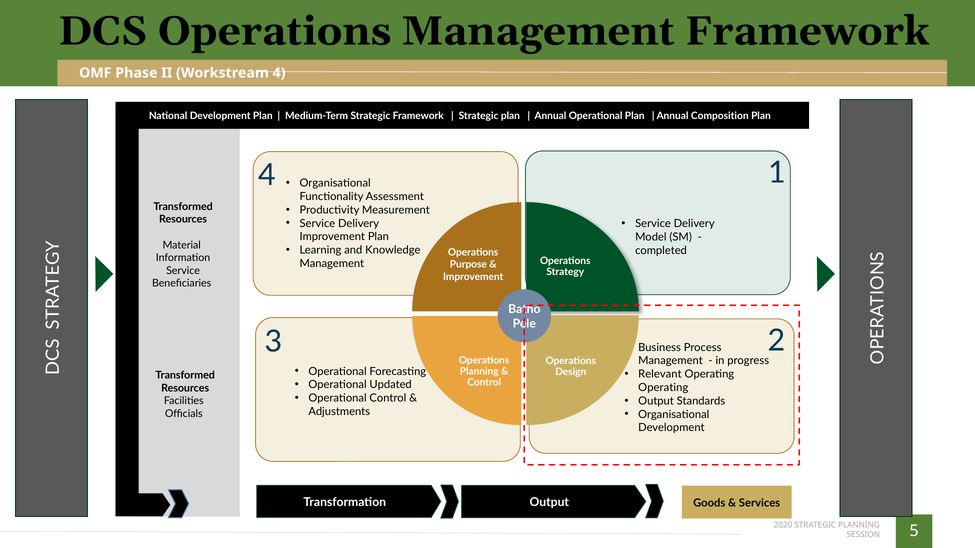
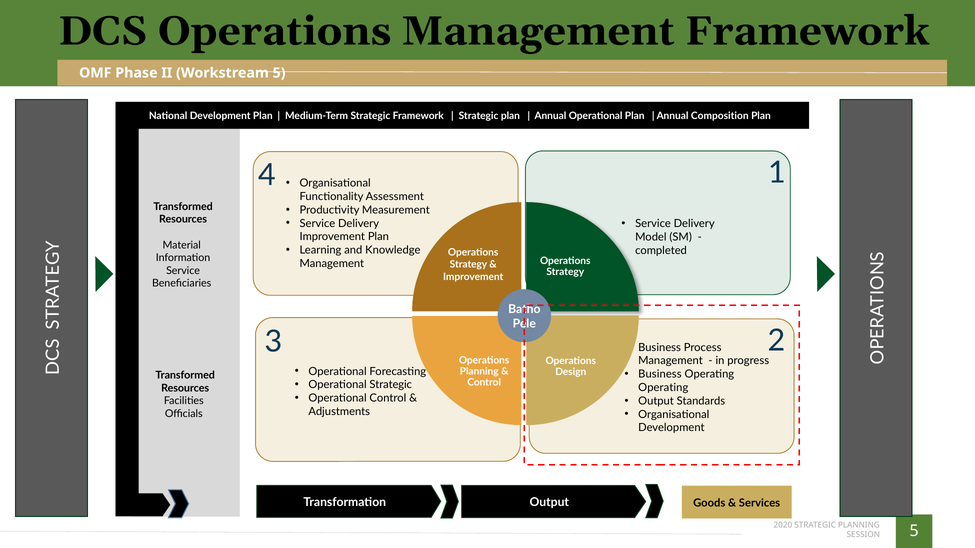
Workstream 4: 4 -> 5
Purpose at (468, 265): Purpose -> Strategy
Relevant at (660, 374): Relevant -> Business
Operational Updated: Updated -> Strategic
